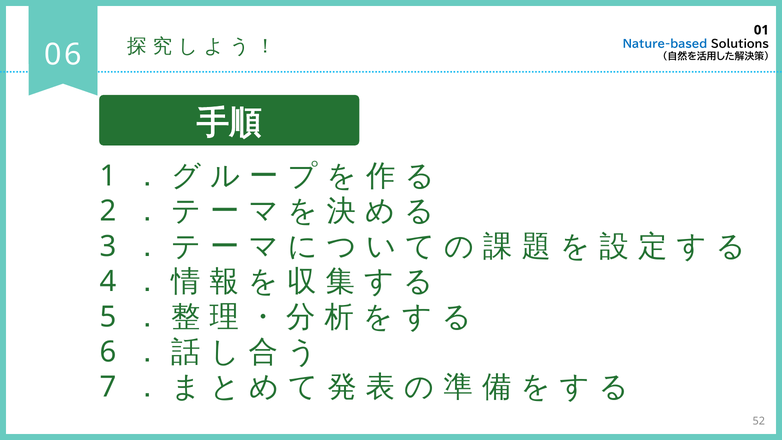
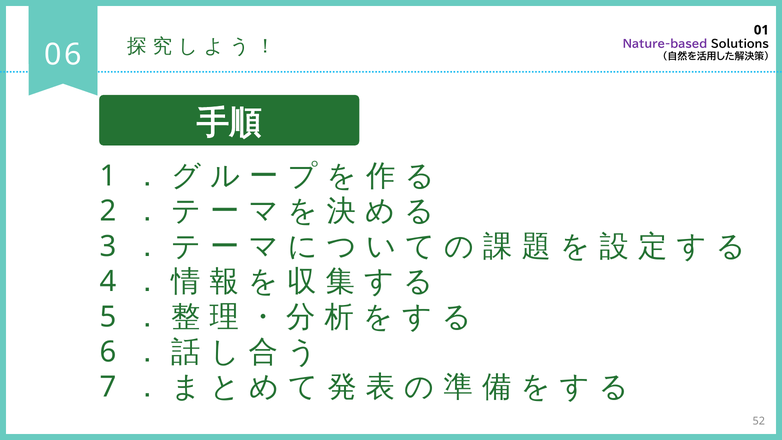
Nature-based colour: blue -> purple
